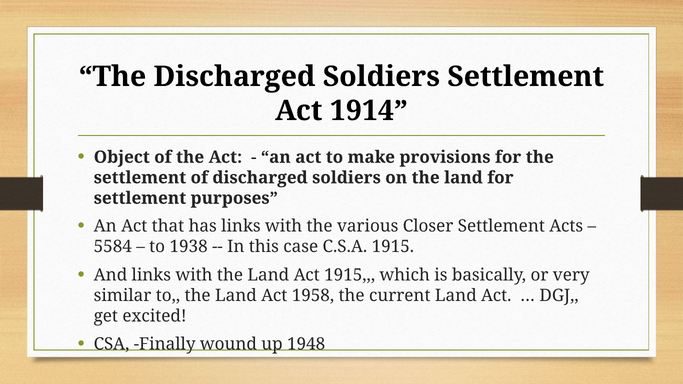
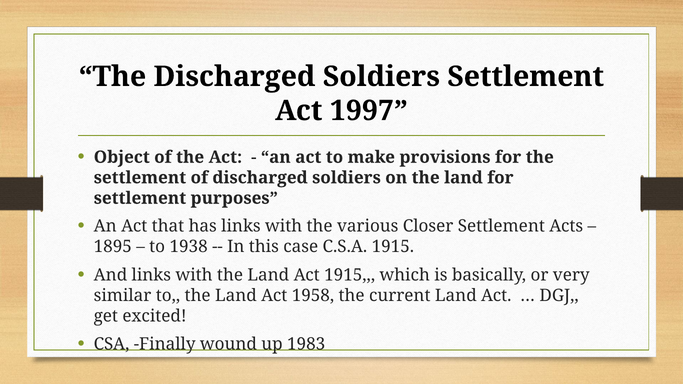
1914: 1914 -> 1997
5584: 5584 -> 1895
1948: 1948 -> 1983
